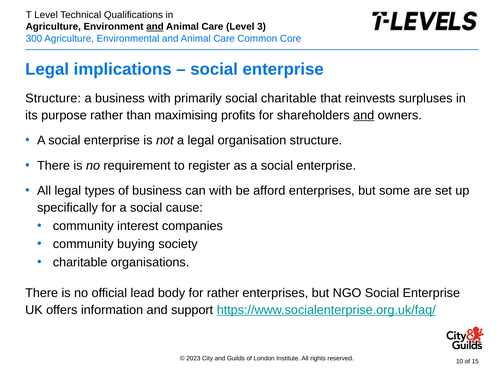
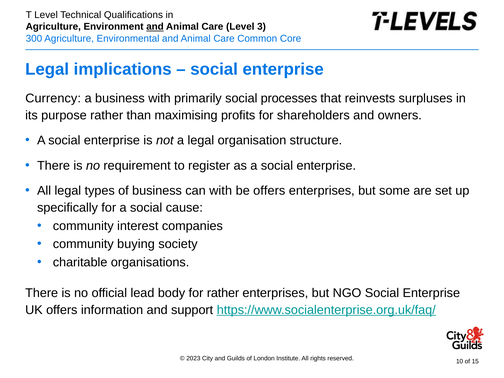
Structure at (53, 98): Structure -> Currency
social charitable: charitable -> processes
and at (364, 115) underline: present -> none
be afford: afford -> offers
